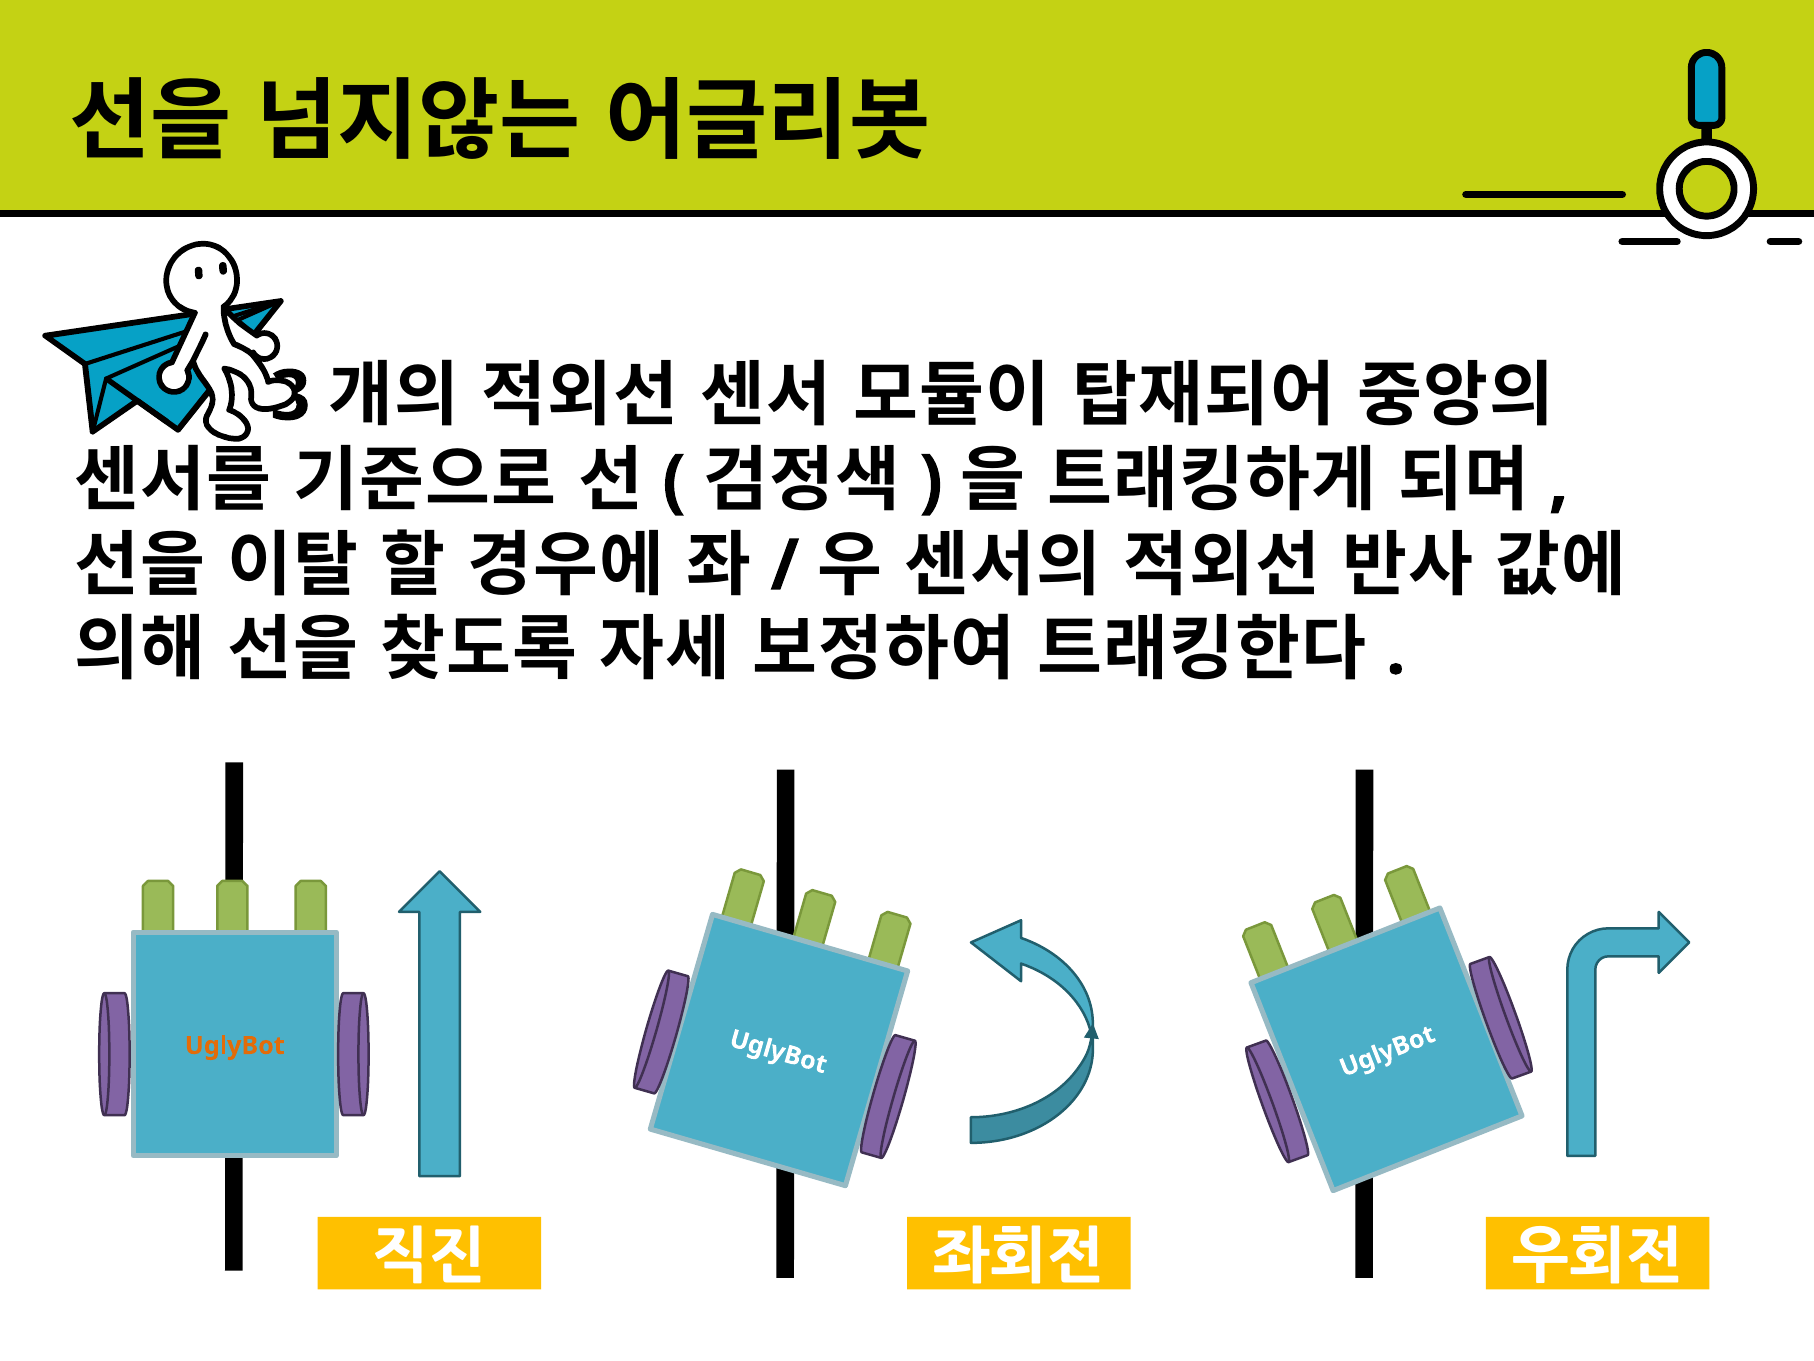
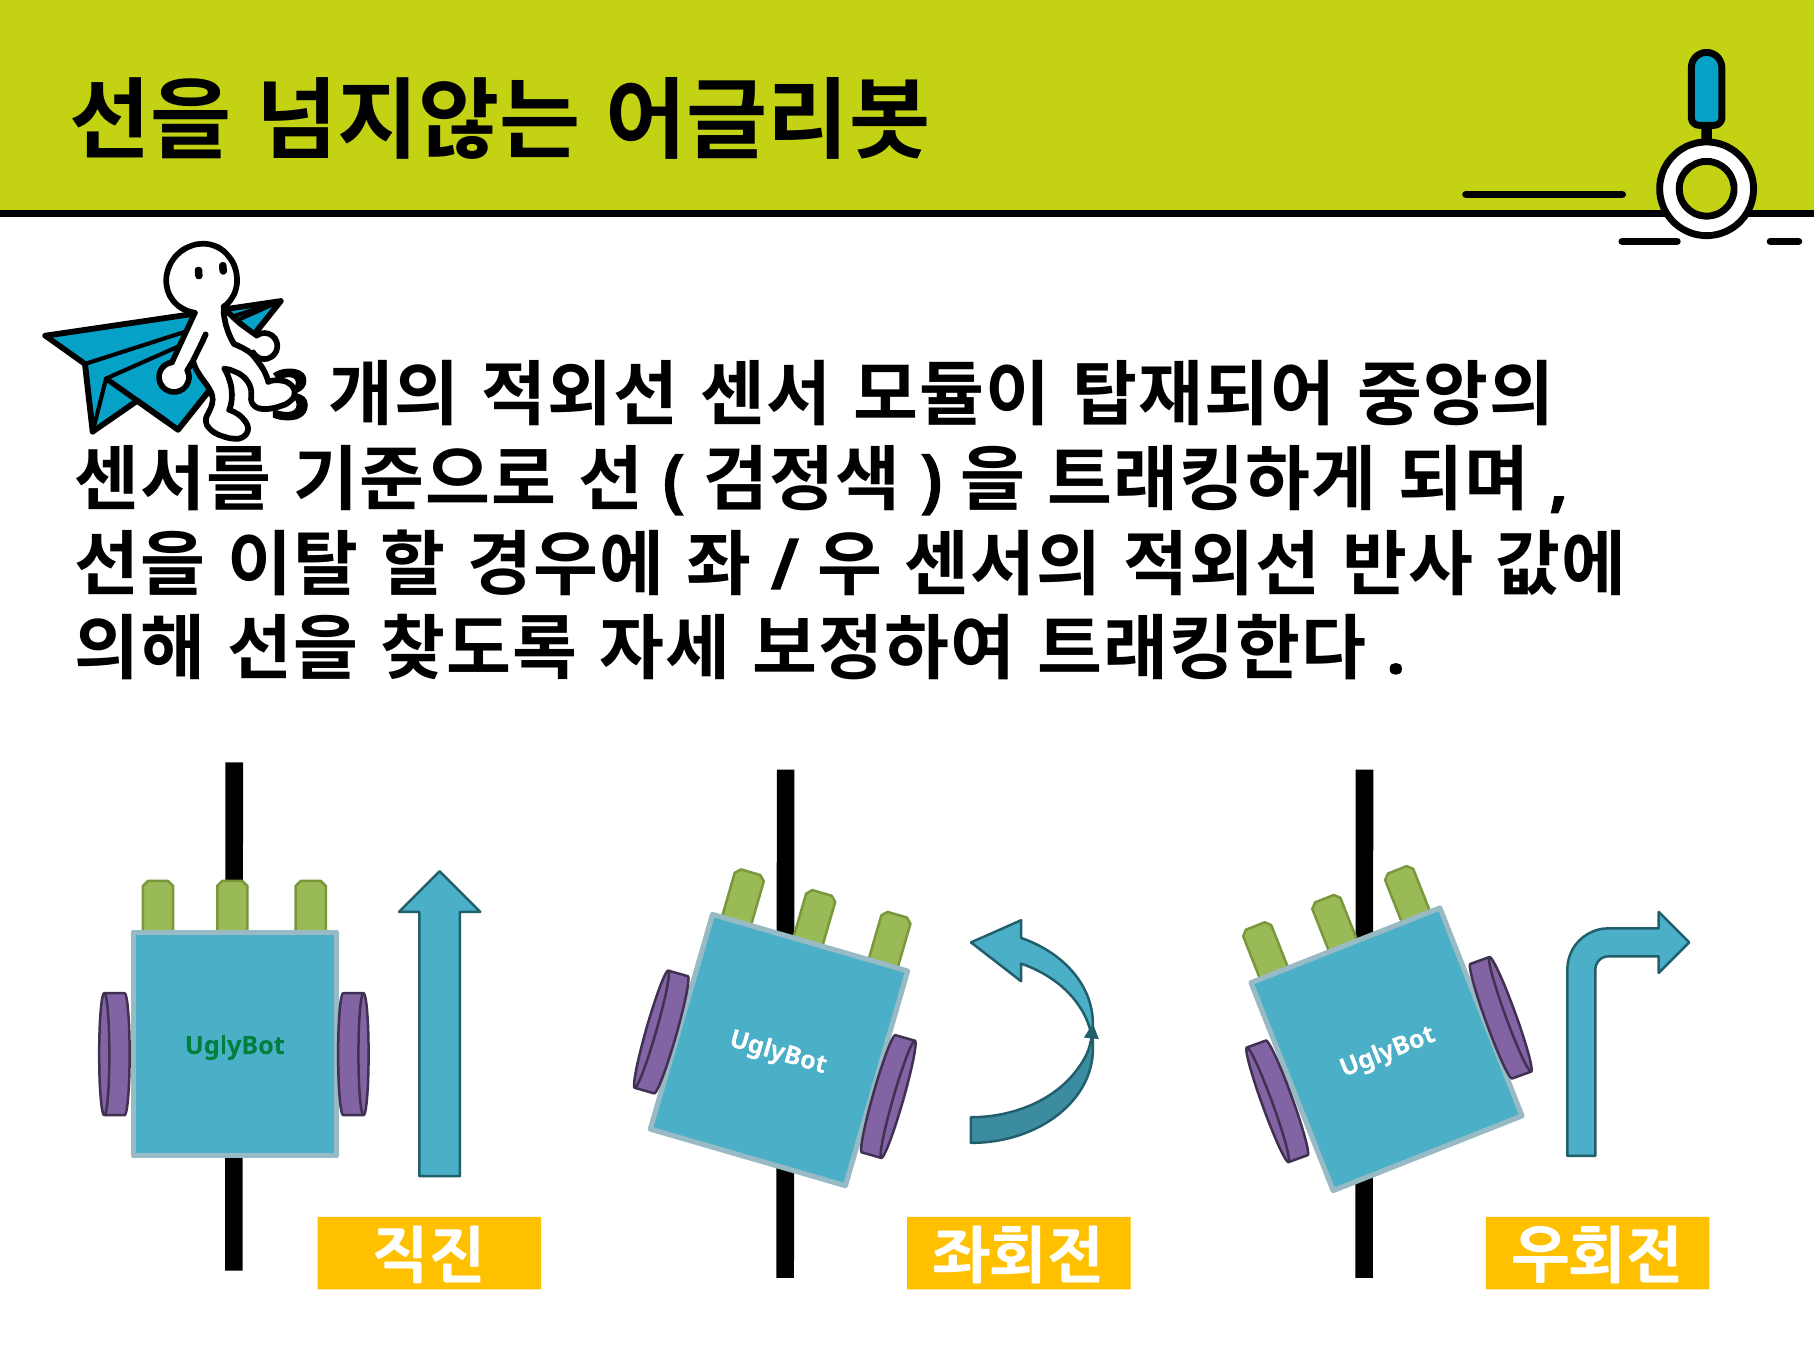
UglyBot colour: orange -> green
